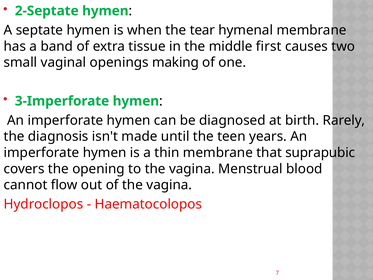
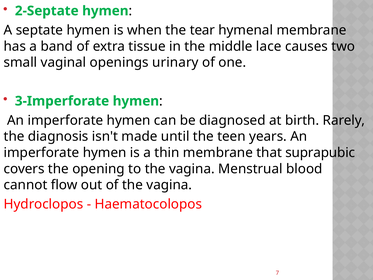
first: first -> lace
making: making -> urinary
